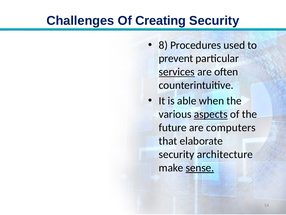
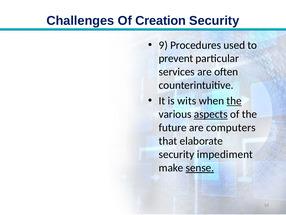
Creating: Creating -> Creation
8: 8 -> 9
services underline: present -> none
able: able -> wits
the at (234, 101) underline: none -> present
architecture: architecture -> impediment
